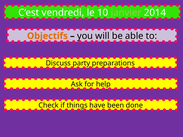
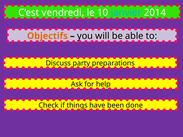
janvier colour: light green -> light blue
